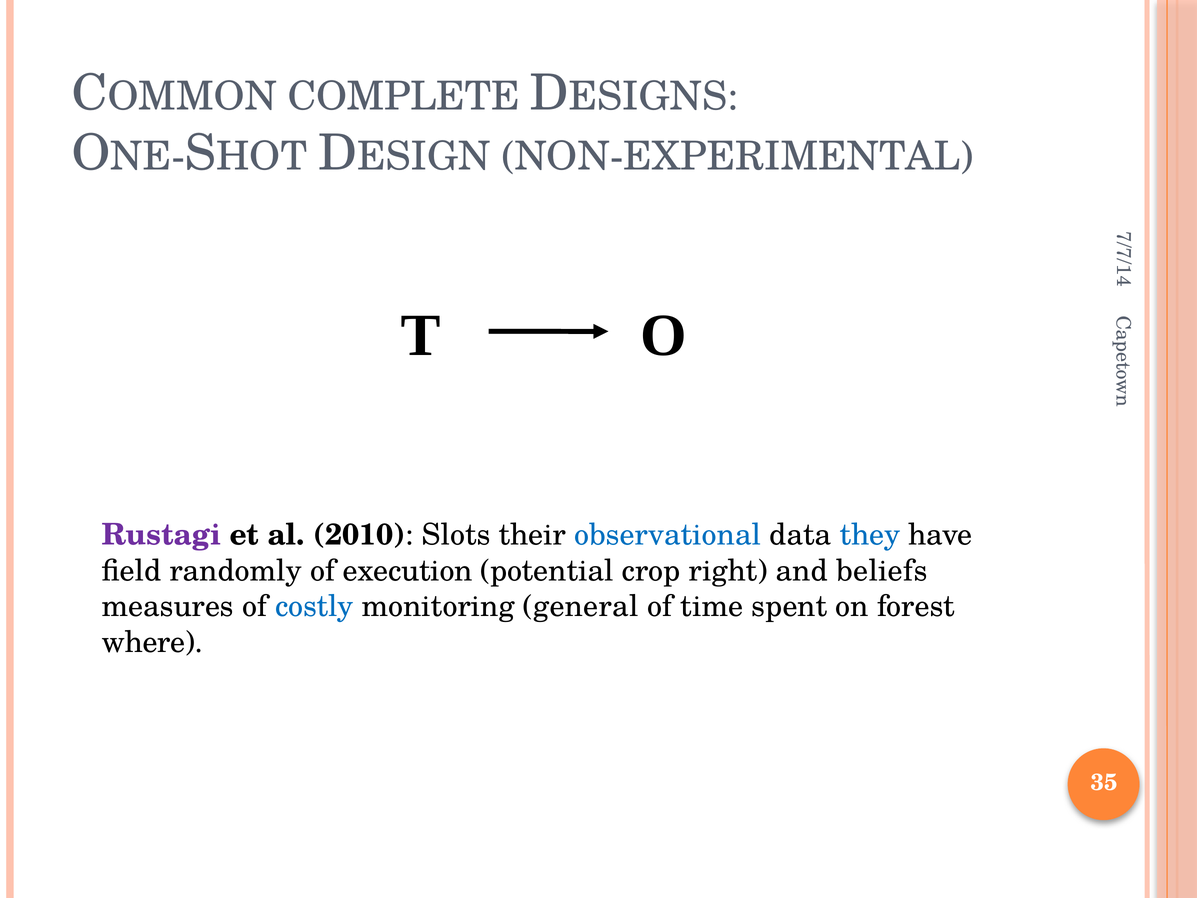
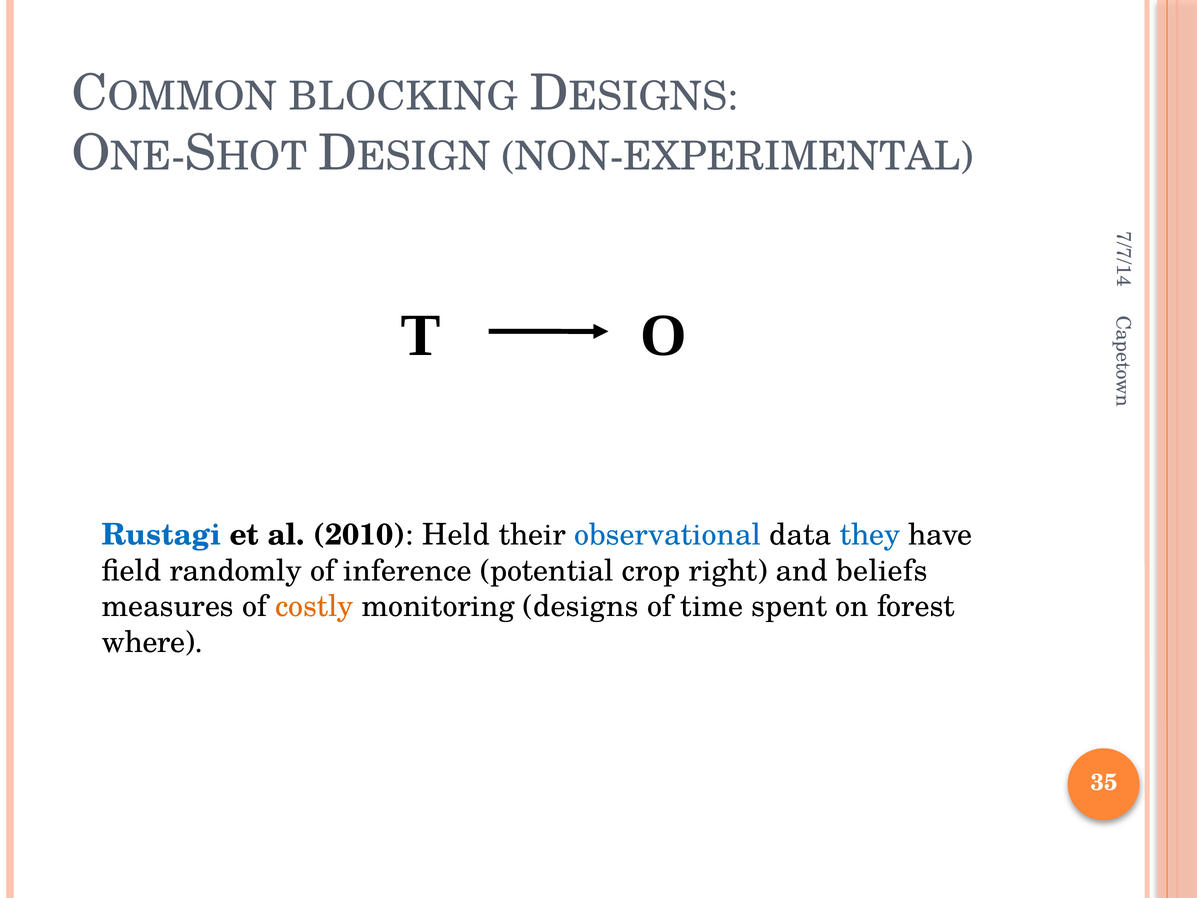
COMPLETE: COMPLETE -> BLOCKING
Rustagi colour: purple -> blue
Slots: Slots -> Held
execution: execution -> inference
costly colour: blue -> orange
general: general -> designs
